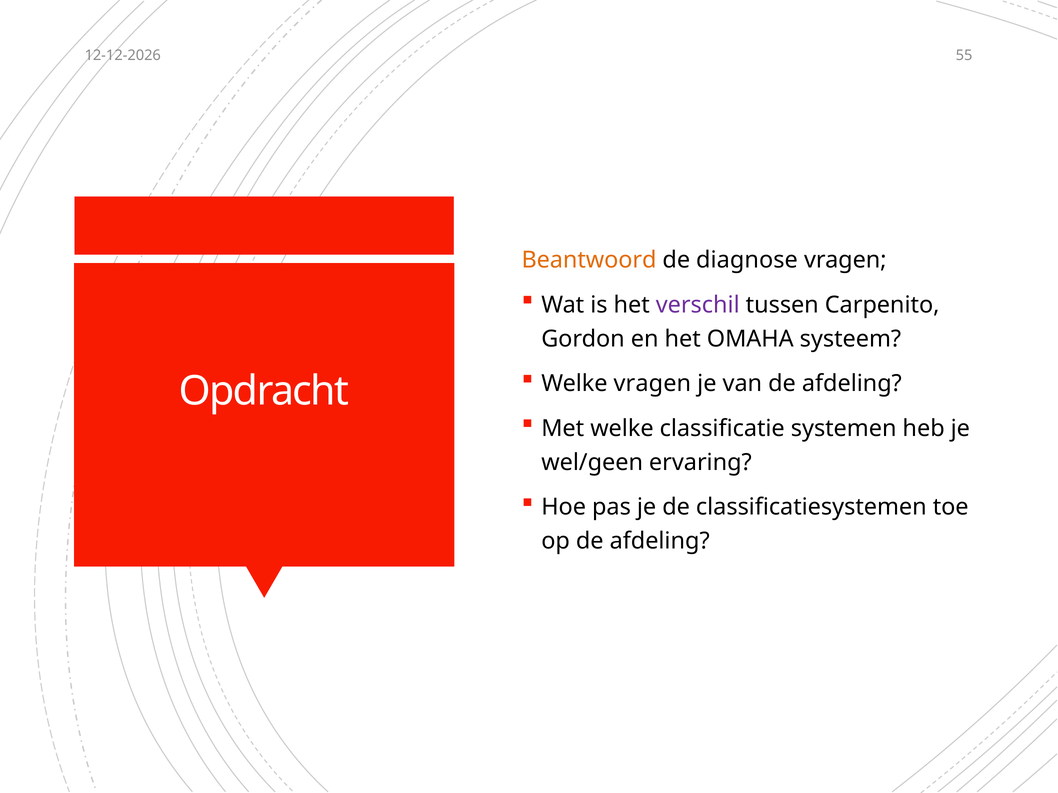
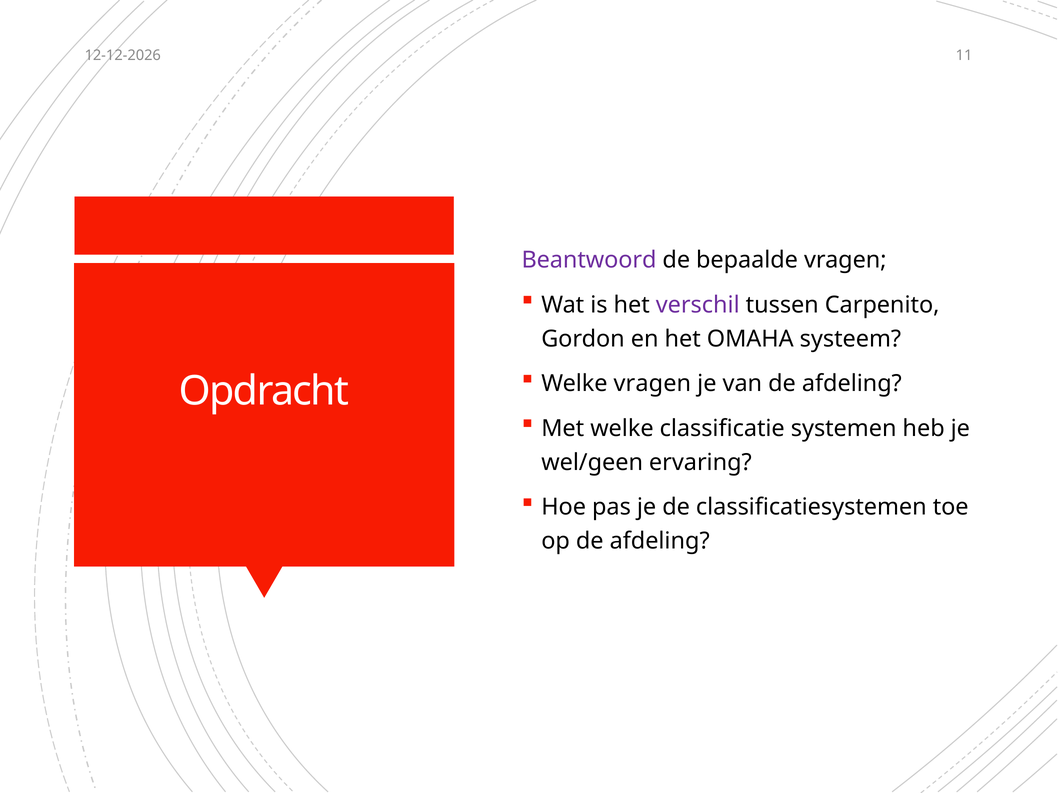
55: 55 -> 11
Beantwoord colour: orange -> purple
diagnose: diagnose -> bepaalde
